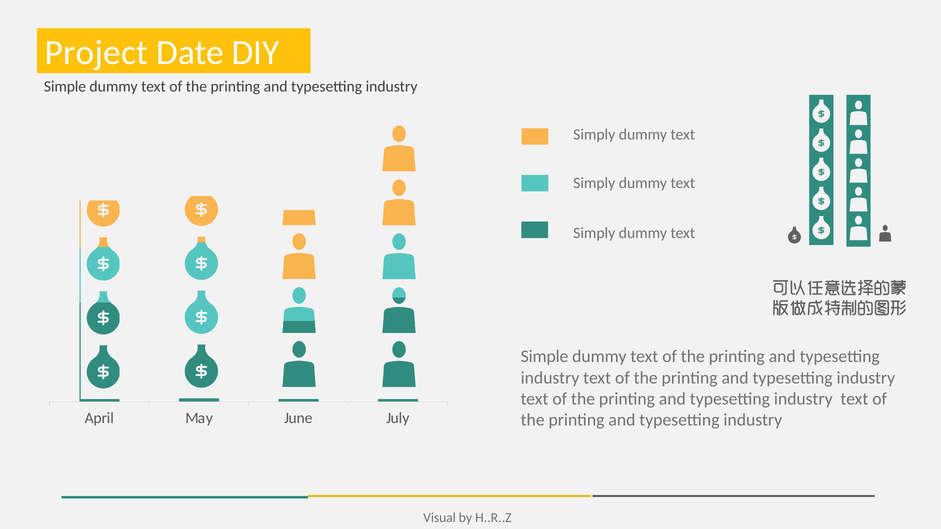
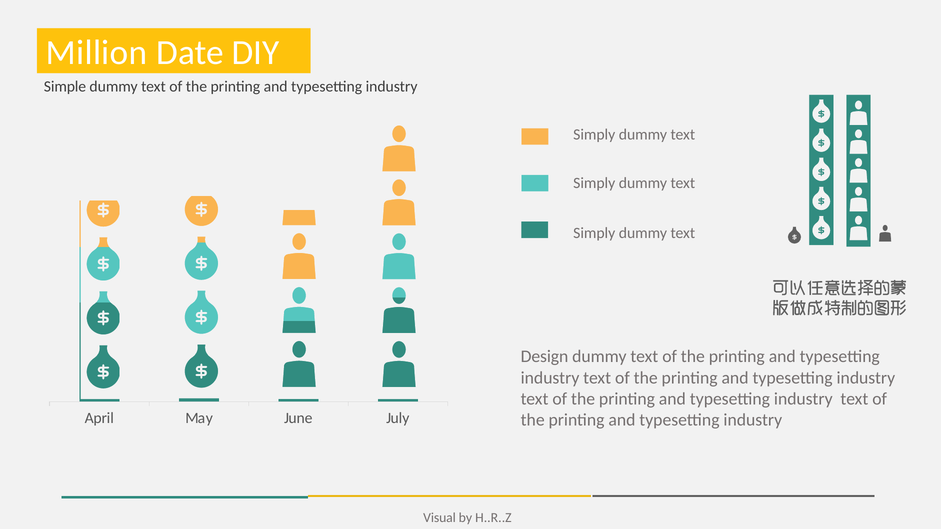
Project: Project -> Million
Simple at (545, 357): Simple -> Design
